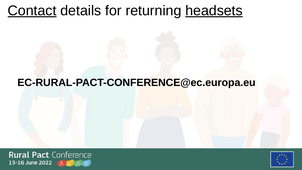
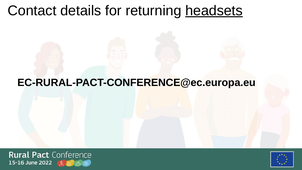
Contact underline: present -> none
